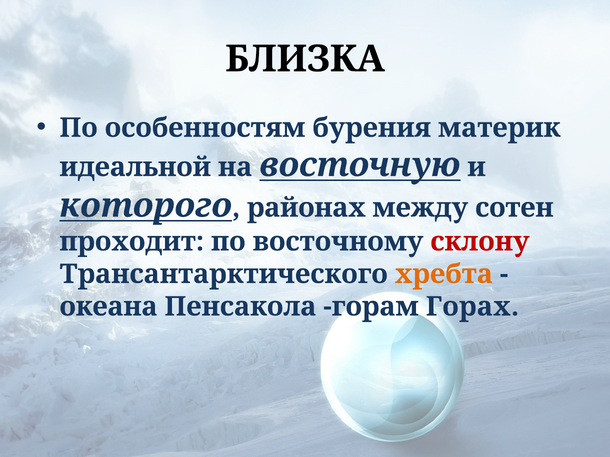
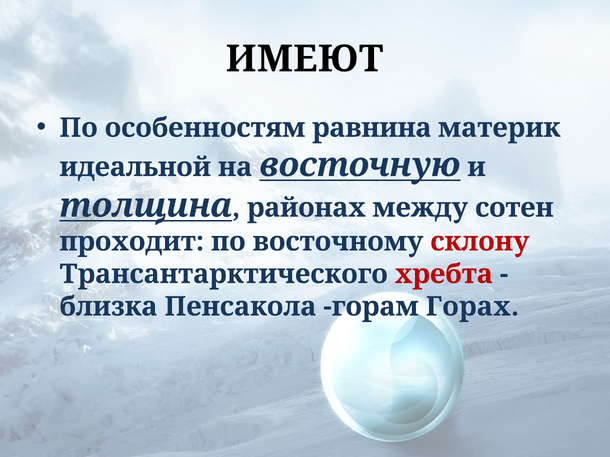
БЛИЗКА: БЛИЗКА -> ИМЕЮТ
бурения: бурения -> равнина
которого: которого -> толщина
хребта colour: orange -> red
океана: океана -> близка
